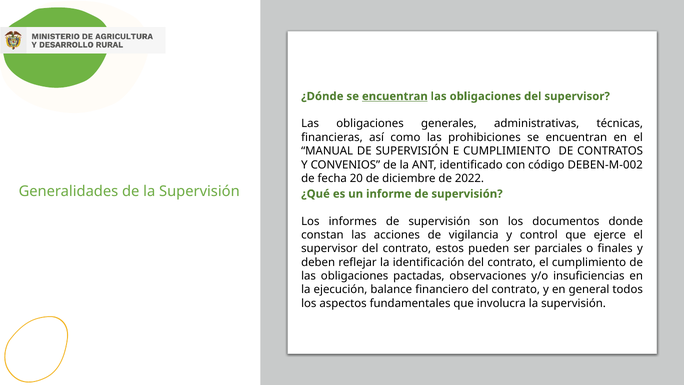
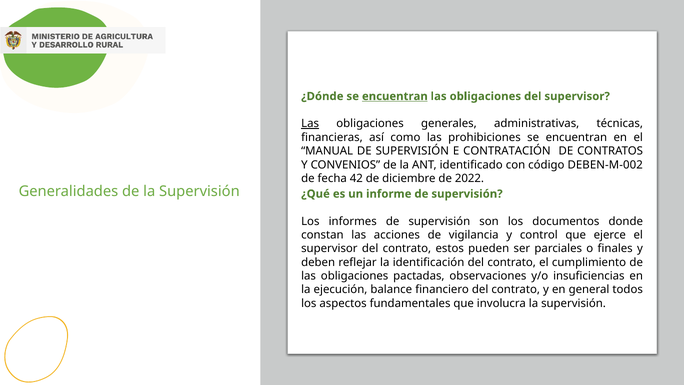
Las at (310, 124) underline: none -> present
E CUMPLIMIENTO: CUMPLIMIENTO -> CONTRATACIÓN
20: 20 -> 42
